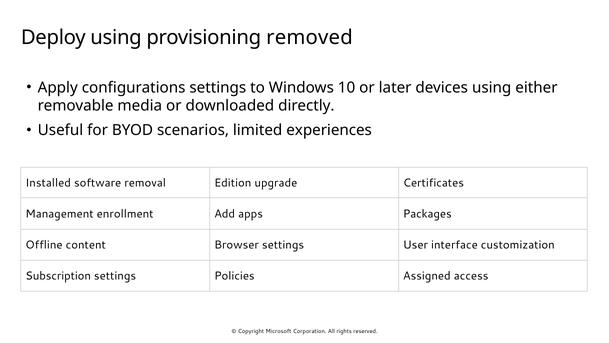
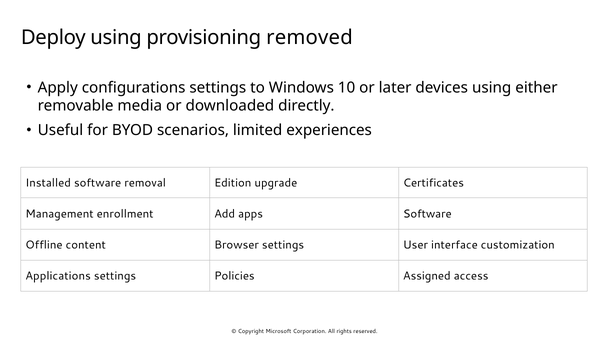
apps Packages: Packages -> Software
Subscription: Subscription -> Applications
